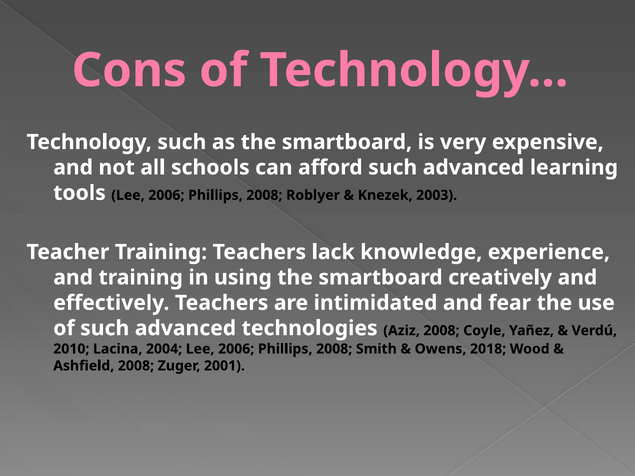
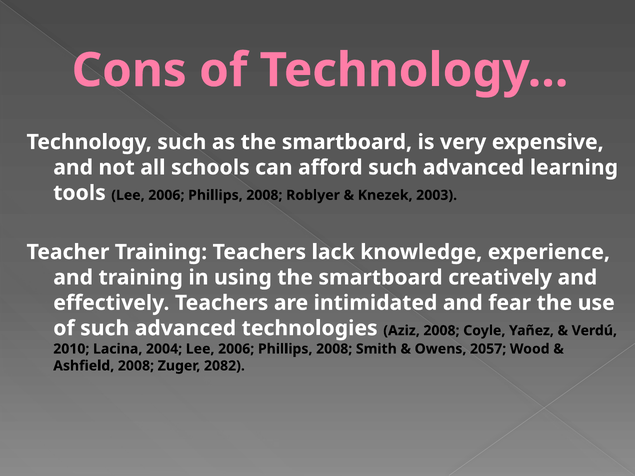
2018: 2018 -> 2057
2001: 2001 -> 2082
